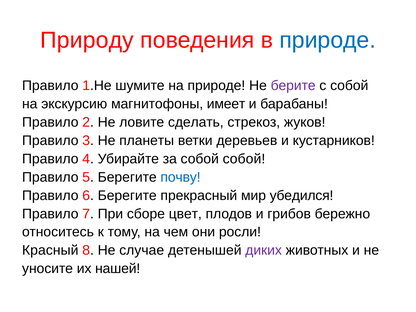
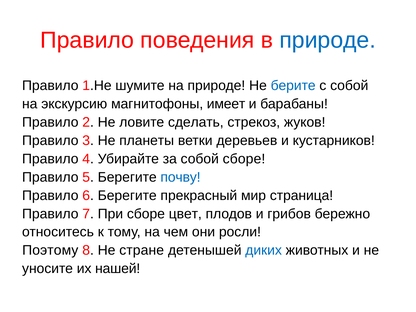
Природу at (87, 40): Природу -> Правило
берите colour: purple -> blue
собой собой: собой -> сборе
убедился: убедился -> страница
Красный: Красный -> Поэтому
случае: случае -> стране
диких colour: purple -> blue
